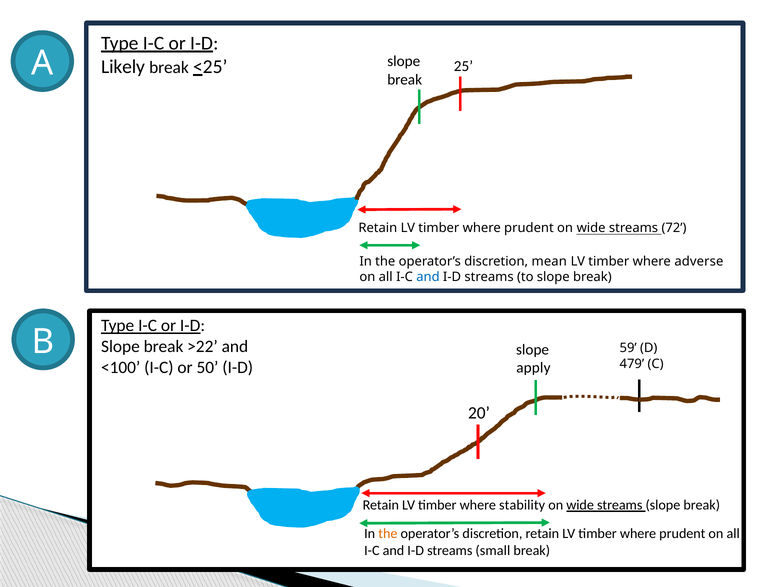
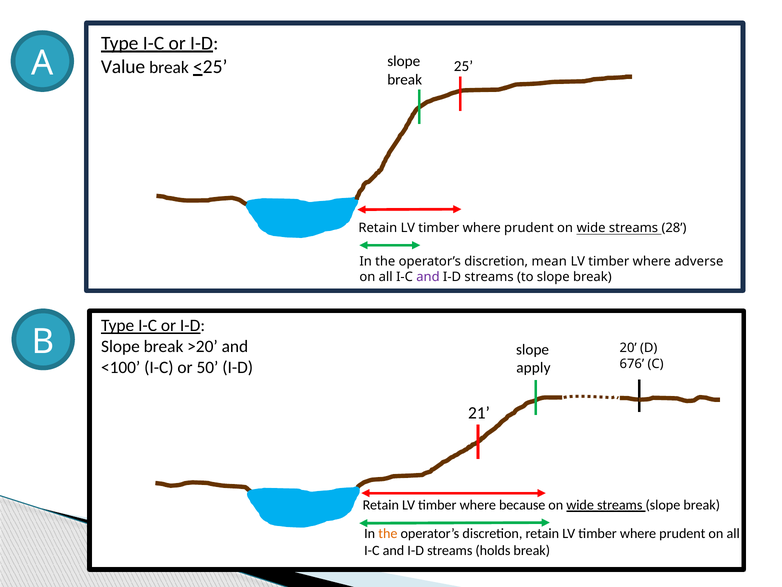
Likely: Likely -> Value
72: 72 -> 28
and at (428, 277) colour: blue -> purple
>22: >22 -> >20
59: 59 -> 20
479: 479 -> 676
20: 20 -> 21
stability: stability -> because
small: small -> holds
